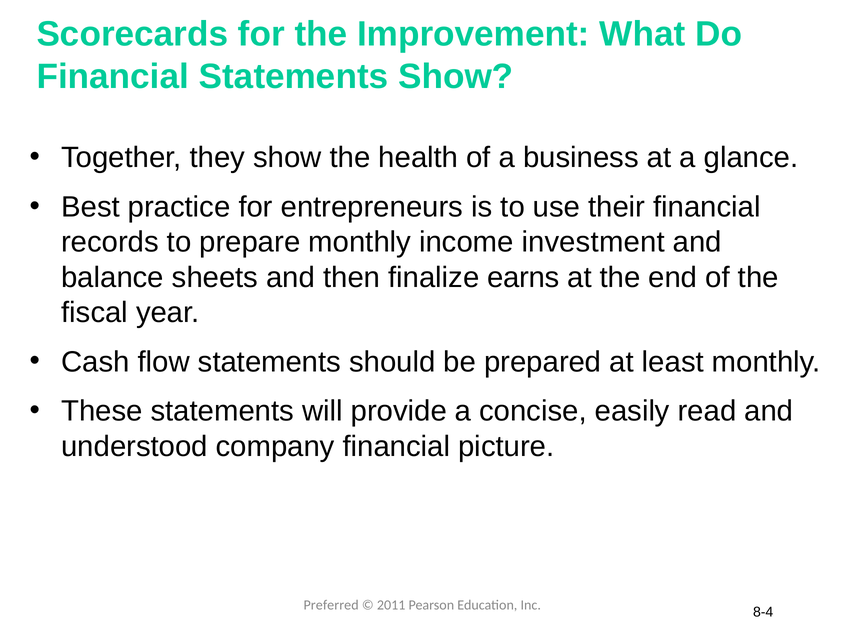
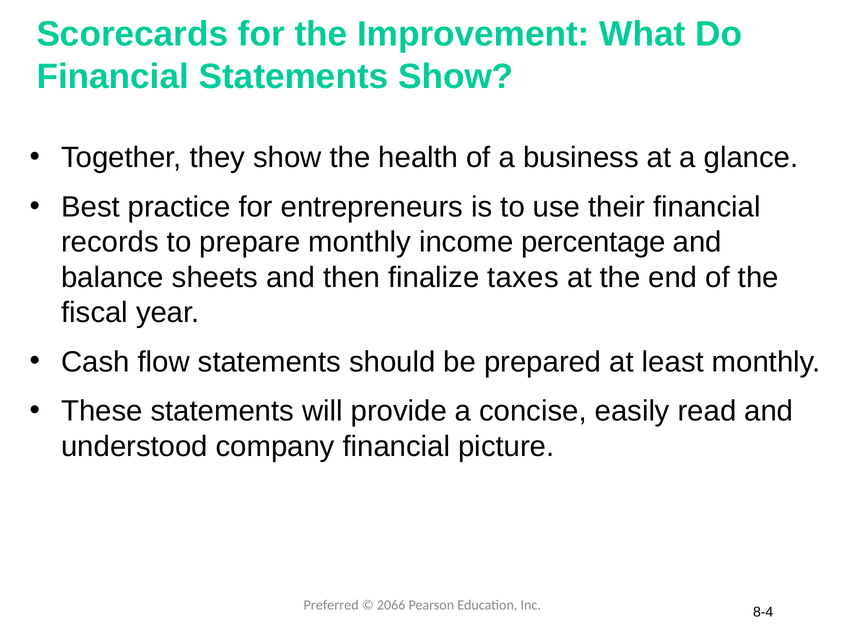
investment: investment -> percentage
earns: earns -> taxes
2011: 2011 -> 2066
